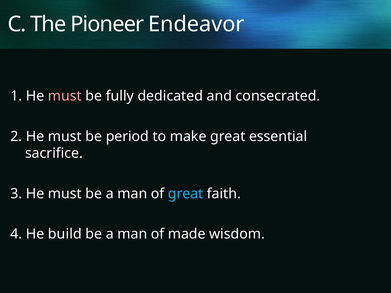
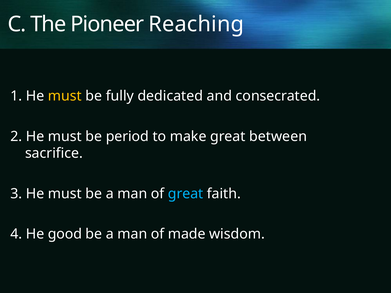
Endeavor: Endeavor -> Reaching
must at (65, 96) colour: pink -> yellow
essential: essential -> between
build: build -> good
